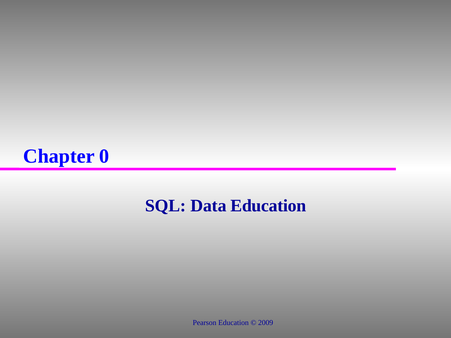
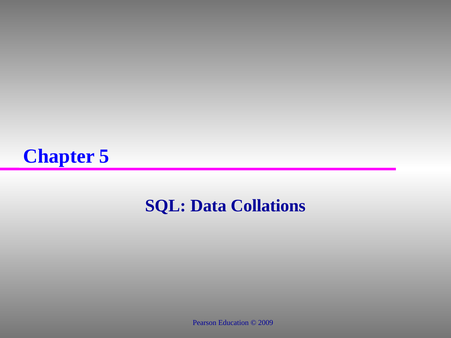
0: 0 -> 5
Data Education: Education -> Collations
